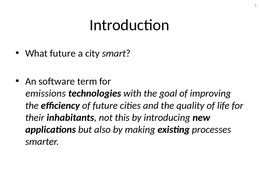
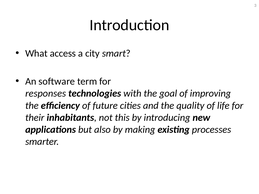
What future: future -> access
emissions: emissions -> responses
